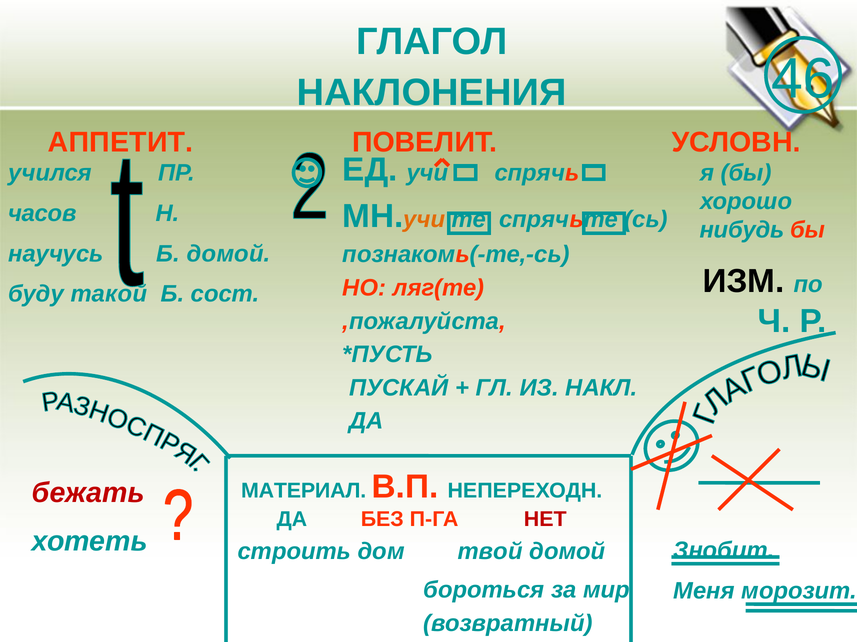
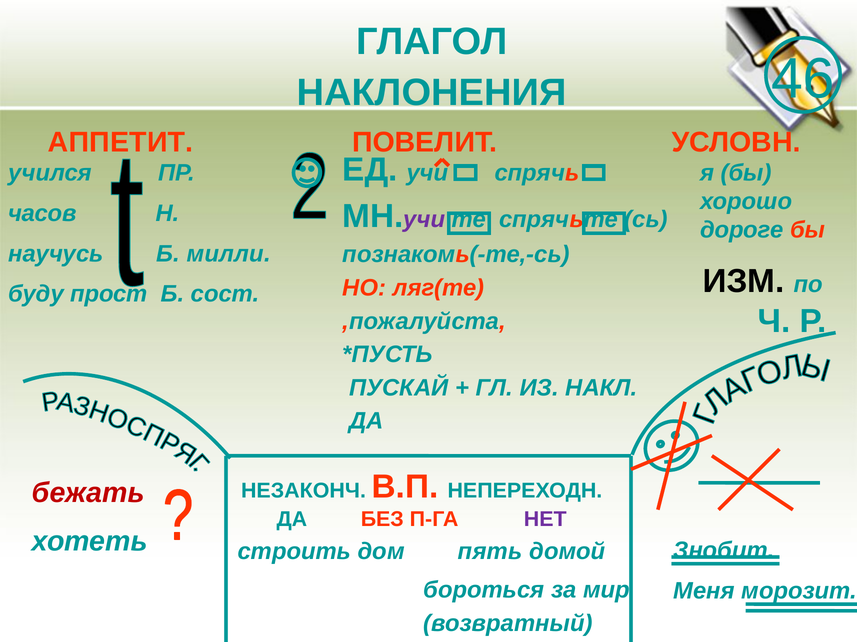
учи at (424, 220) colour: orange -> purple
нибудь: нибудь -> дороге
Б домой: домой -> милли
такой: такой -> прост
МАТЕРИАЛ: МАТЕРИАЛ -> НЕЗАКОНЧ
НЕТ colour: red -> purple
твой: твой -> пять
